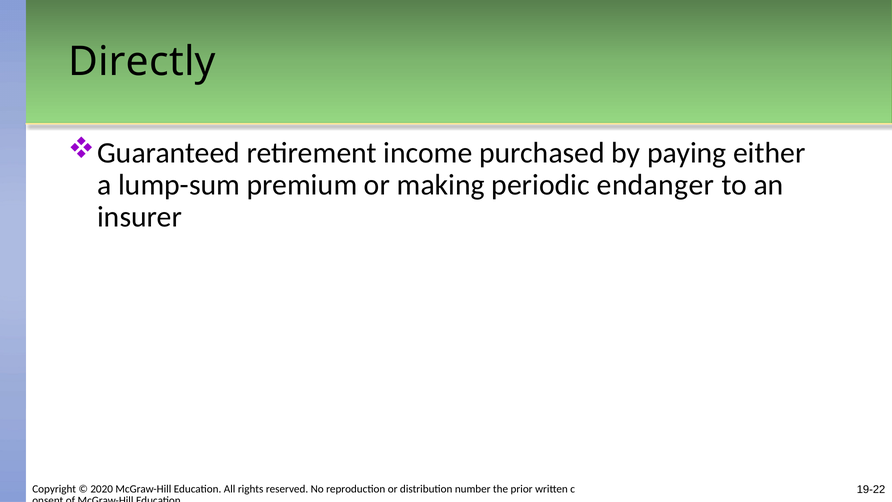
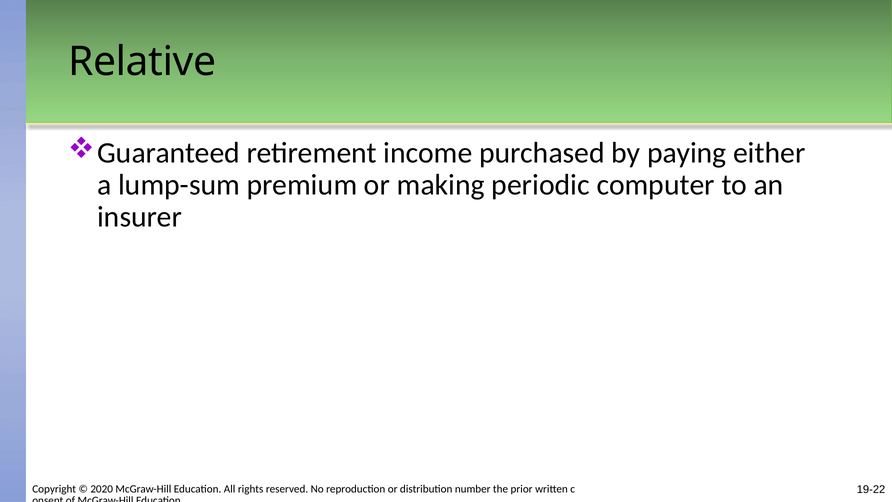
Directly: Directly -> Relative
endanger: endanger -> computer
